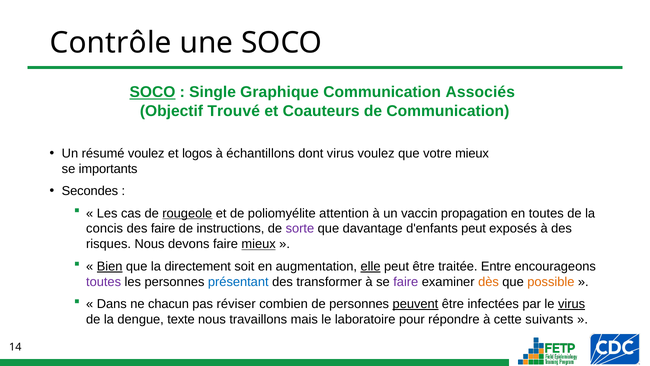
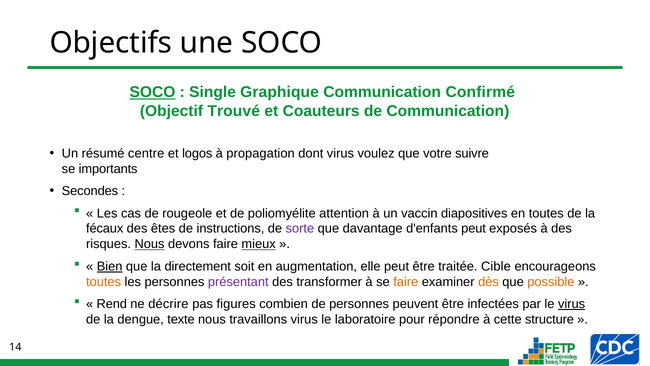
Contrôle: Contrôle -> Objectifs
Associés: Associés -> Confirmé
résumé voulez: voulez -> centre
échantillons: échantillons -> propagation
votre mieux: mieux -> suivre
rougeole underline: present -> none
propagation: propagation -> diapositives
concis: concis -> fécaux
des faire: faire -> êtes
Nous at (150, 244) underline: none -> present
elle underline: present -> none
Entre: Entre -> Cible
toutes at (104, 282) colour: purple -> orange
présentant colour: blue -> purple
faire at (406, 282) colour: purple -> orange
Dans: Dans -> Rend
chacun: chacun -> décrire
réviser: réviser -> figures
peuvent underline: present -> none
travaillons mais: mais -> virus
suivants: suivants -> structure
